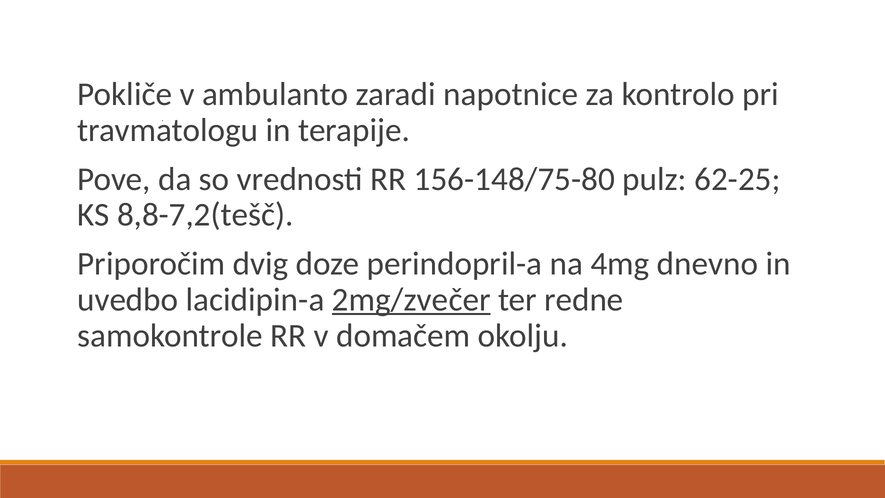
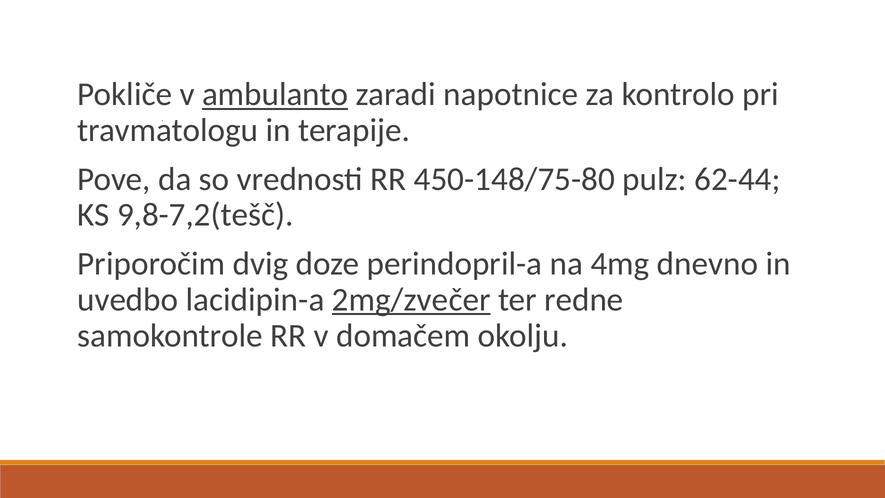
ambulanto underline: none -> present
156-148/75-80: 156-148/75-80 -> 450-148/75-80
62-25: 62-25 -> 62-44
8,8-7,2(tešč: 8,8-7,2(tešč -> 9,8-7,2(tešč
